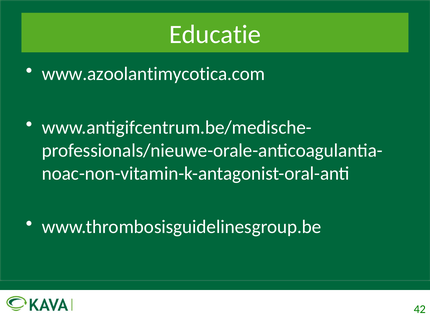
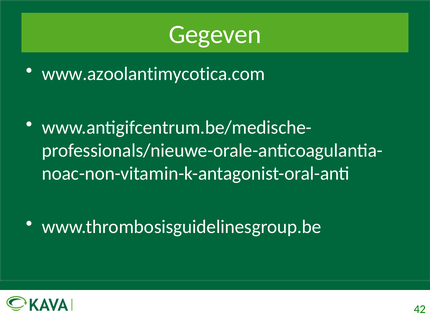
Educatie: Educatie -> Gegeven
